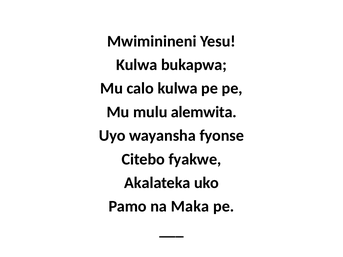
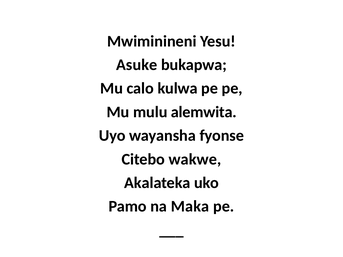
Kulwa at (137, 65): Kulwa -> Asuke
fyakwe: fyakwe -> wakwe
